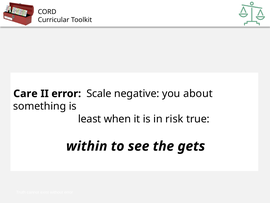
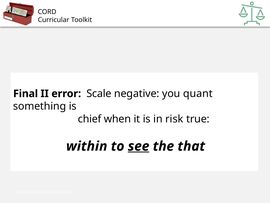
Care: Care -> Final
about: about -> quant
least: least -> chief
see underline: none -> present
gets: gets -> that
